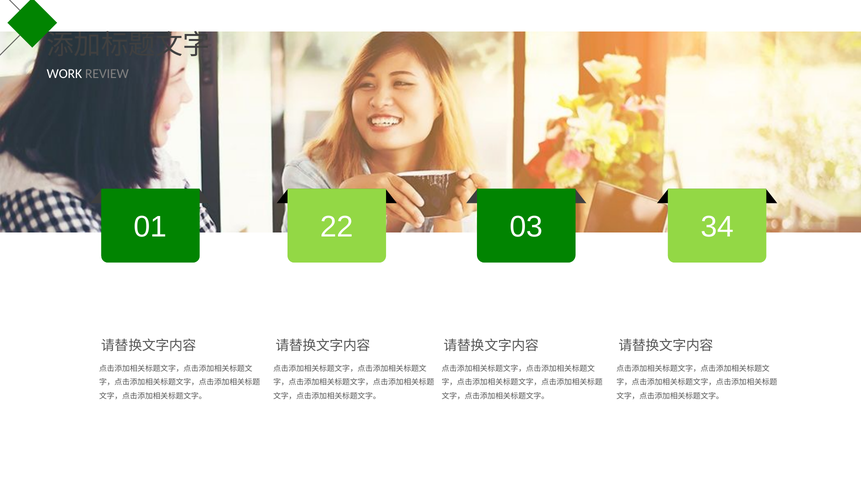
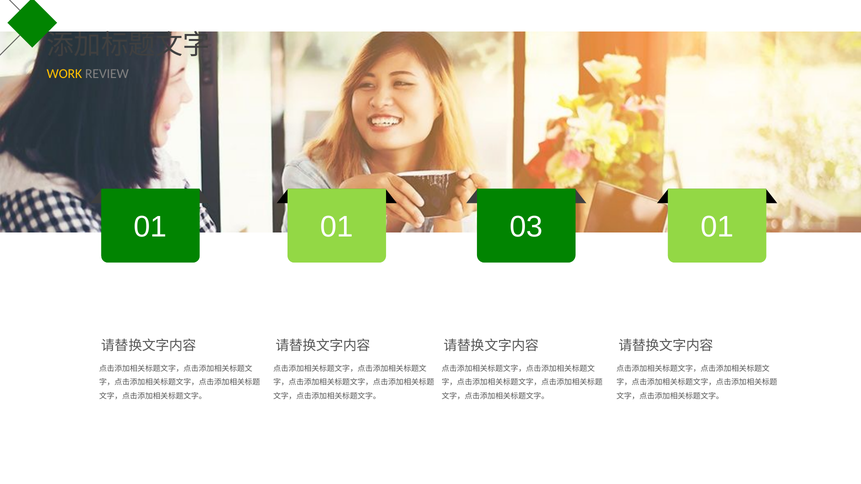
WORK colour: white -> yellow
01 22: 22 -> 01
03 34: 34 -> 01
